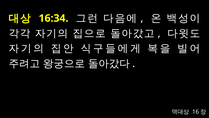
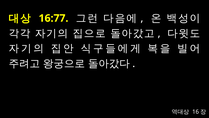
16:34: 16:34 -> 16:77
